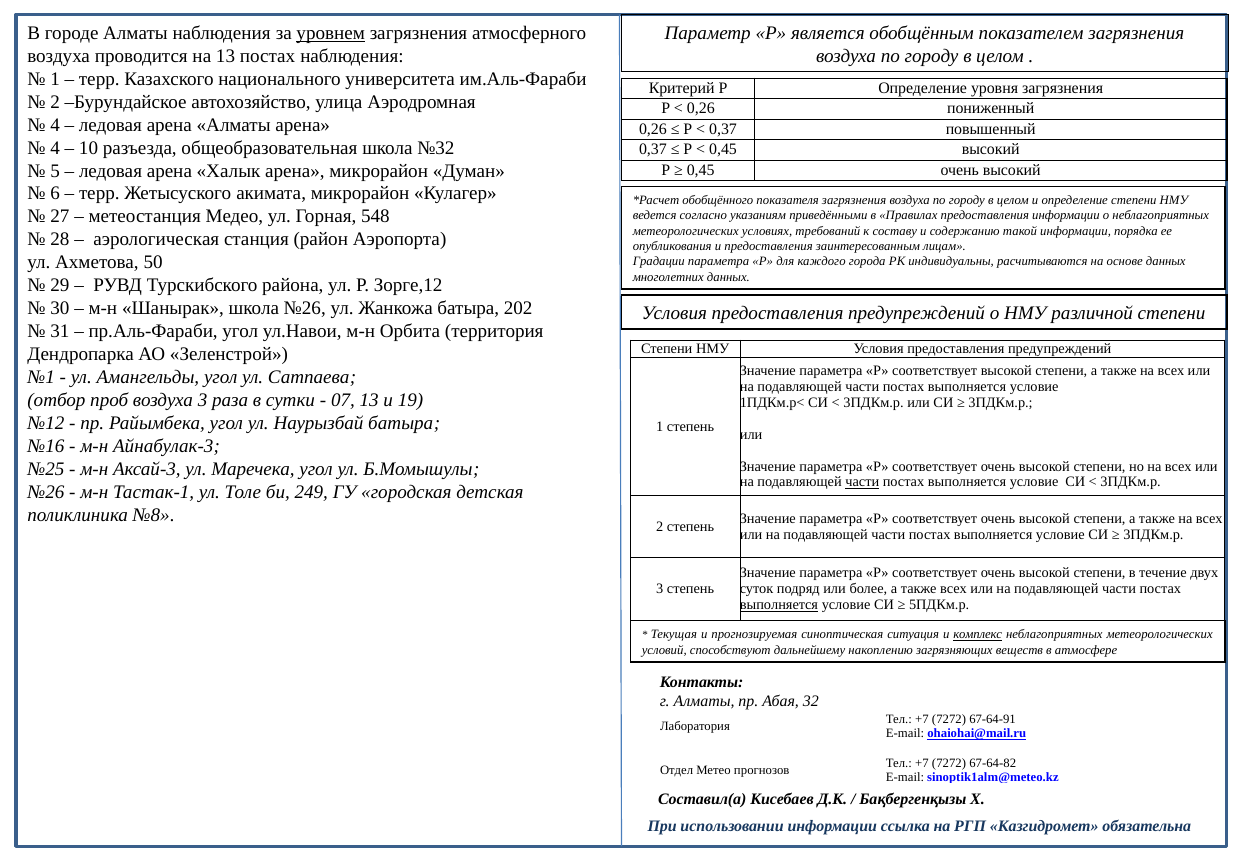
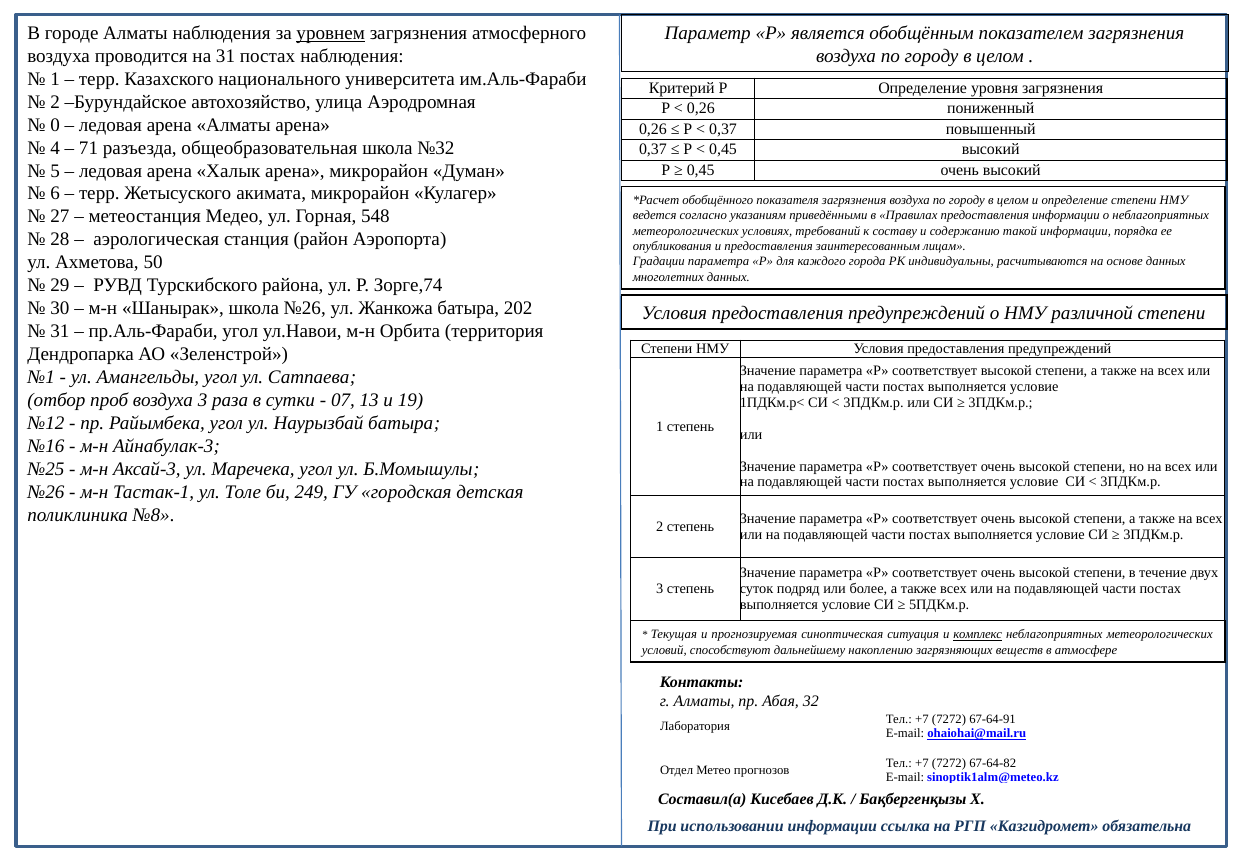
на 13: 13 -> 31
4 at (55, 125): 4 -> 0
10: 10 -> 71
Зорге,12: Зорге,12 -> Зорге,74
части at (862, 482) underline: present -> none
выполняется at (779, 604) underline: present -> none
